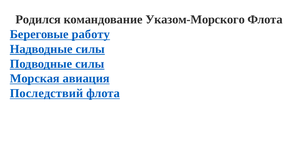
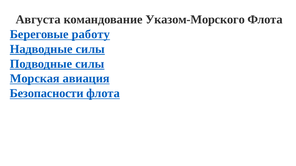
Родился: Родился -> Августа
Последствий: Последствий -> Безопасности
